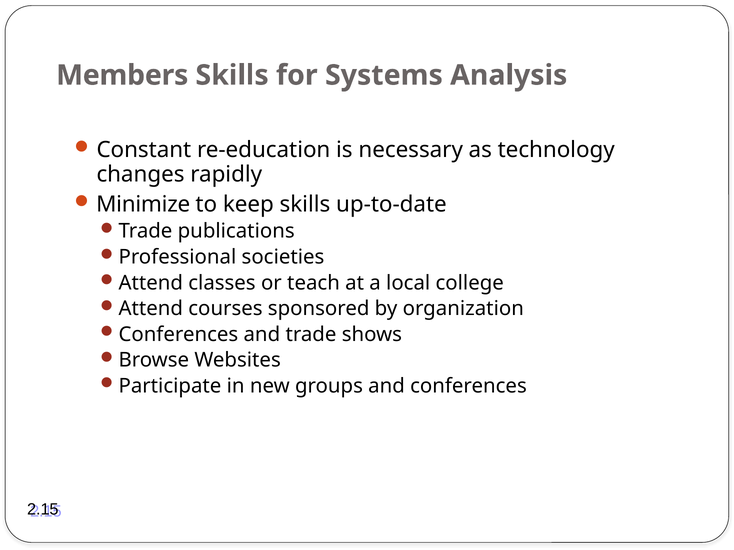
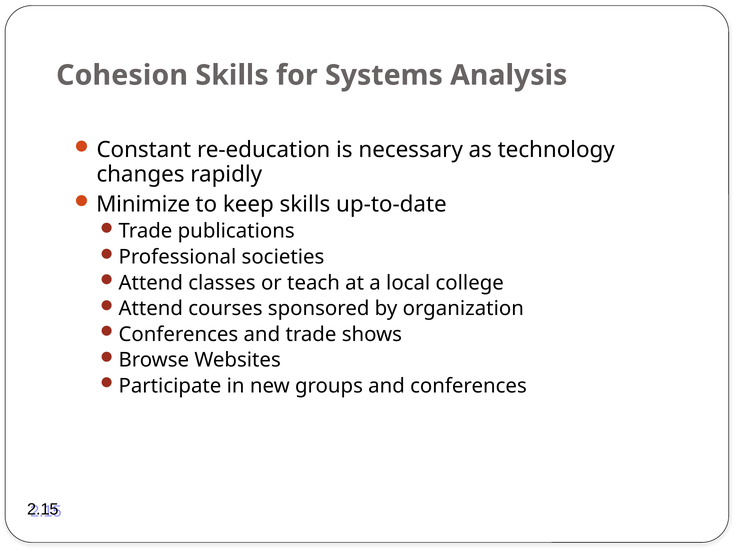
Members: Members -> Cohesion
